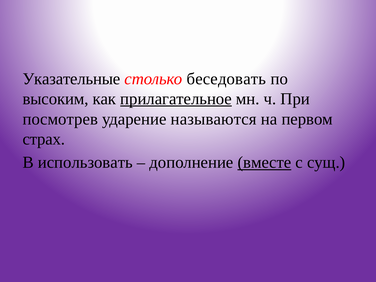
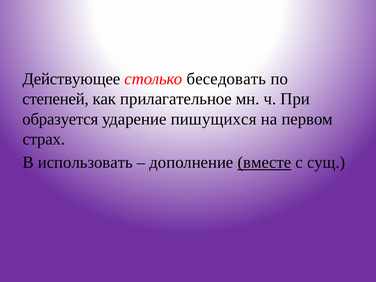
Указательные: Указательные -> Действующее
высоким: высоким -> степеней
прилагательное underline: present -> none
посмотрев: посмотрев -> образуется
называются: называются -> пишущихся
